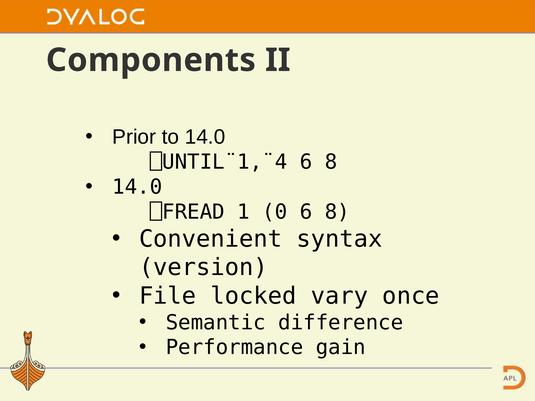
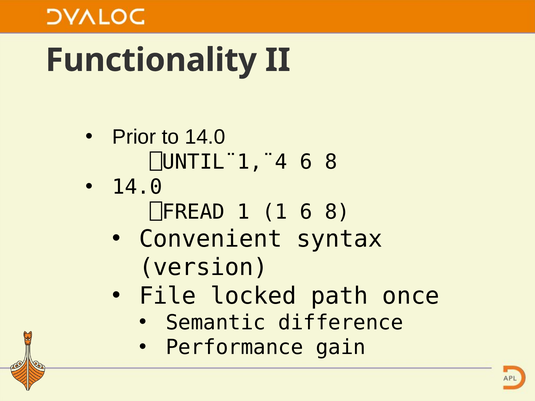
Components: Components -> Functionality
1 0: 0 -> 1
vary: vary -> path
